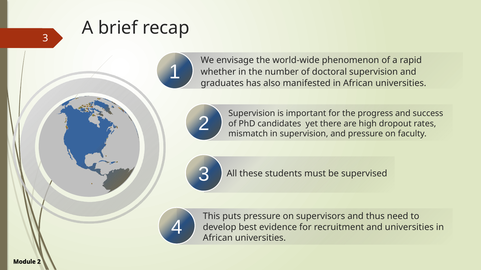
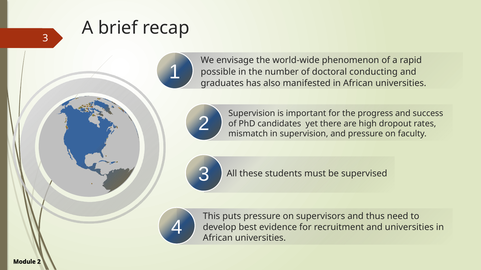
whether: whether -> possible
doctoral supervision: supervision -> conducting
